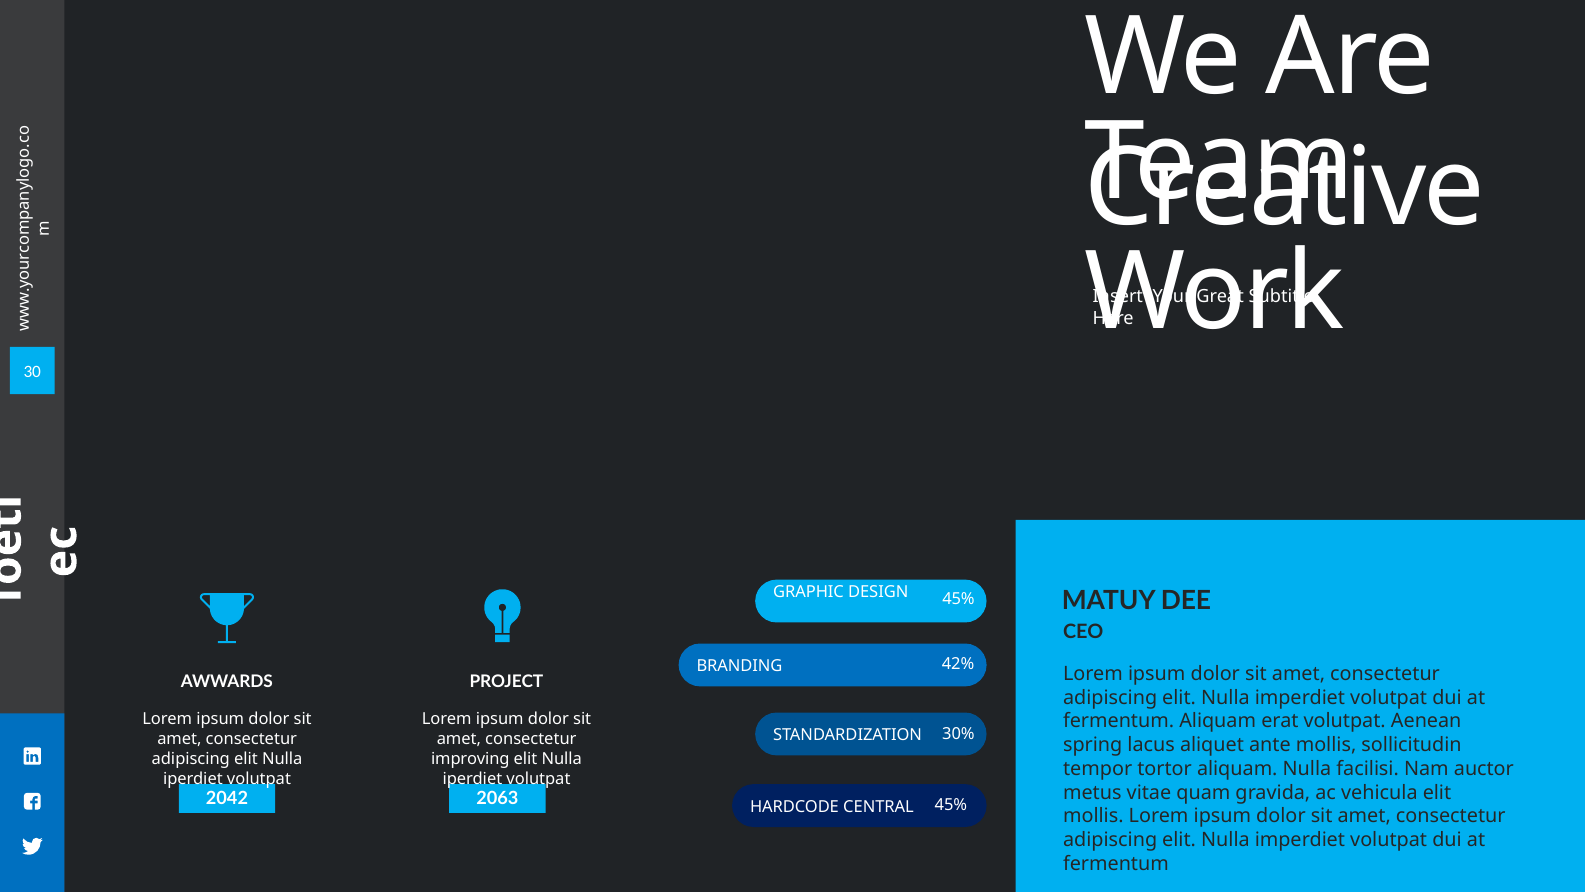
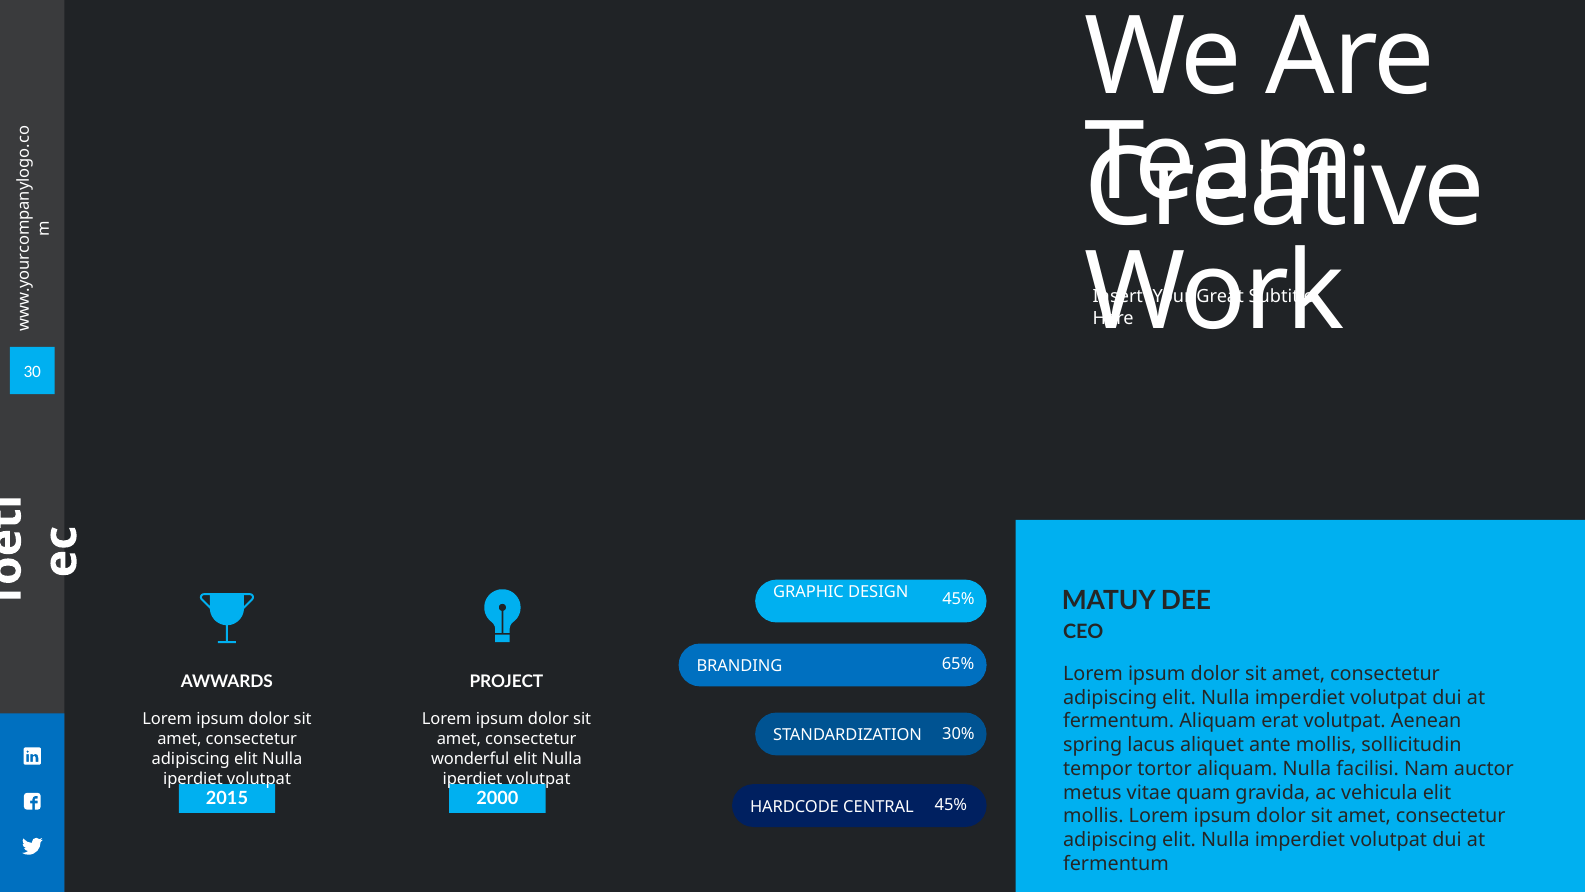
42%: 42% -> 65%
improving: improving -> wonderful
2042: 2042 -> 2015
2063: 2063 -> 2000
